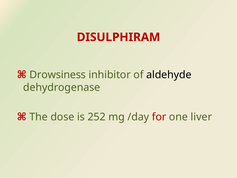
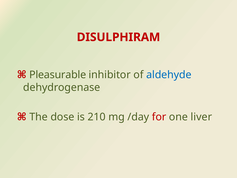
Drowsiness: Drowsiness -> Pleasurable
aldehyde colour: black -> blue
252: 252 -> 210
